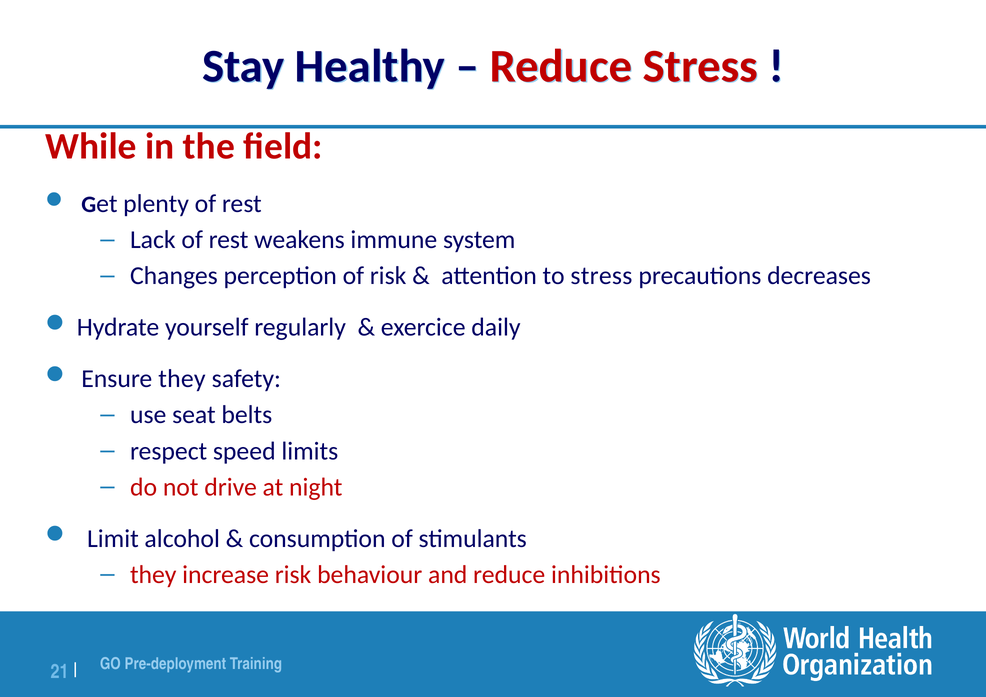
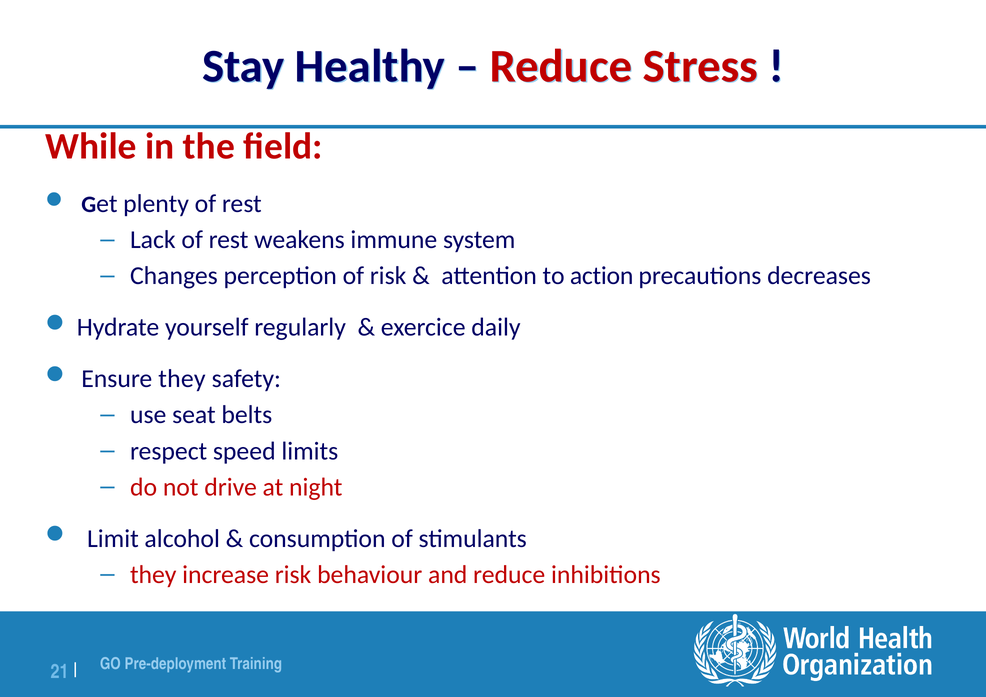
to stress: stress -> action
